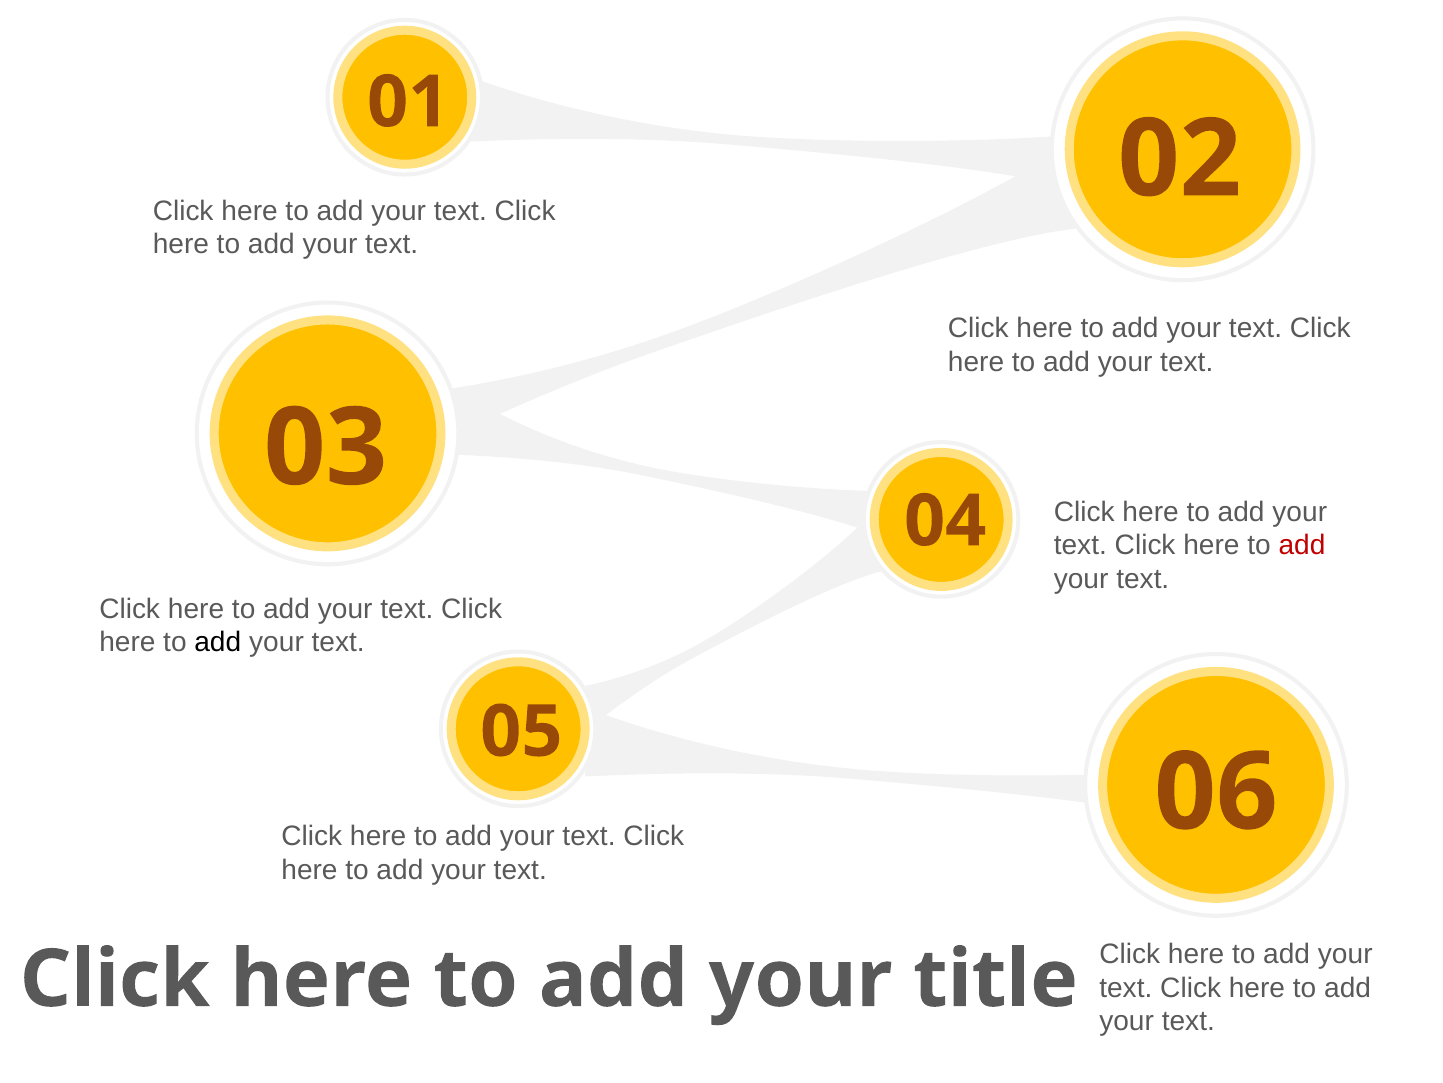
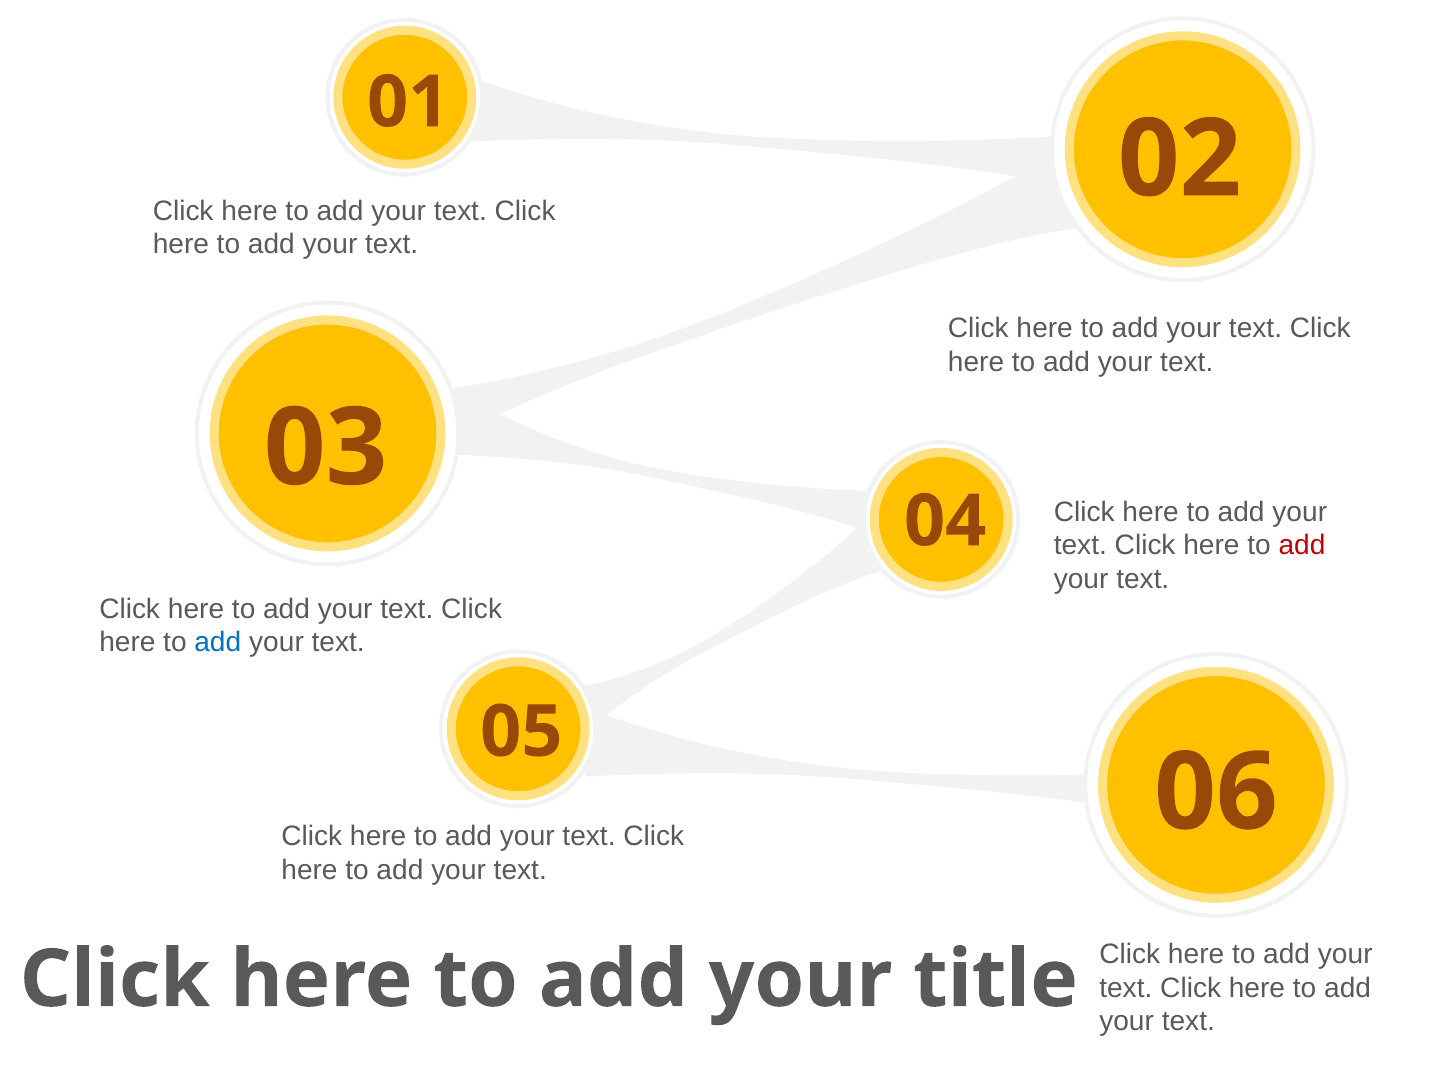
add at (218, 642) colour: black -> blue
